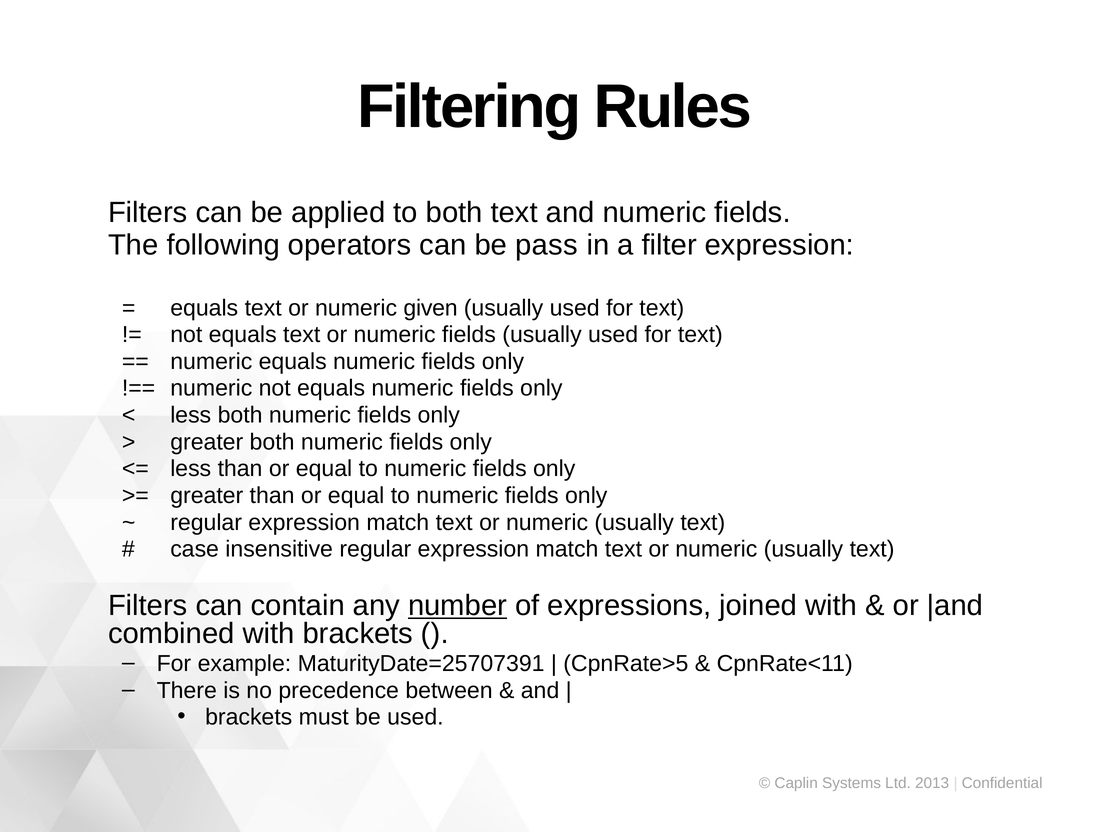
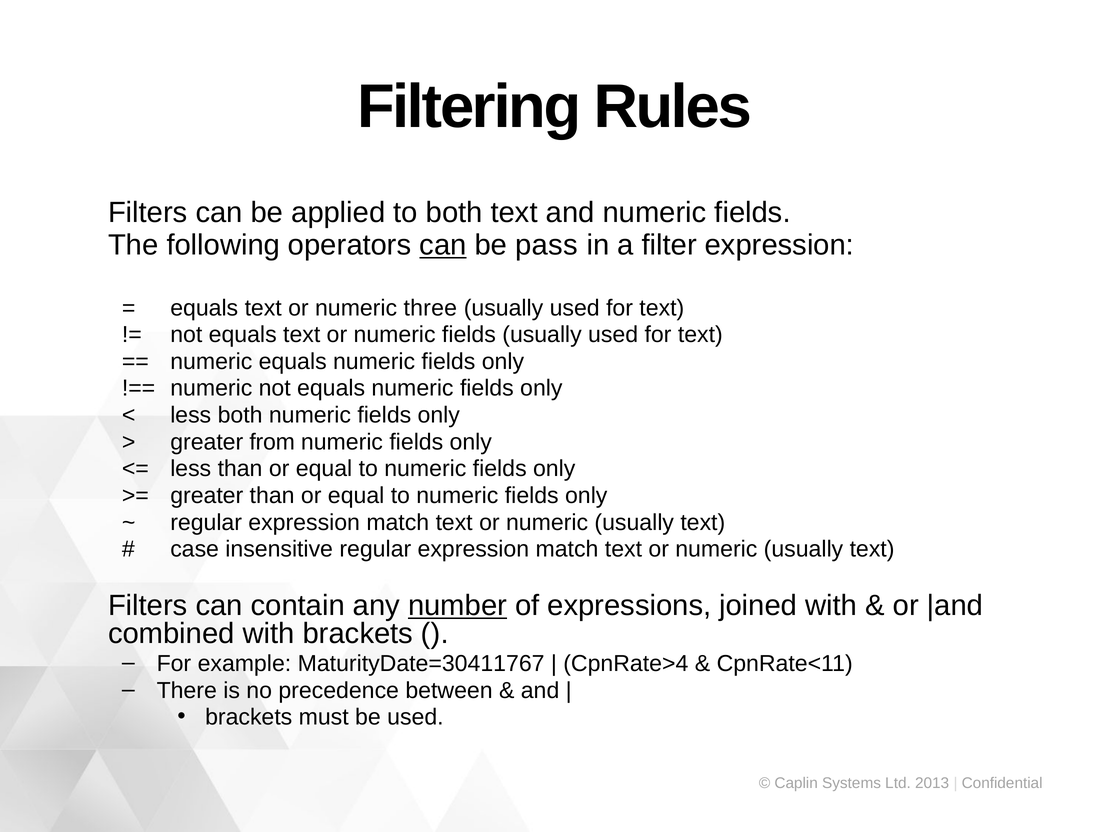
can at (443, 245) underline: none -> present
given: given -> three
greater both: both -> from
MaturityDate=25707391: MaturityDate=25707391 -> MaturityDate=30411767
CpnRate>5: CpnRate>5 -> CpnRate>4
